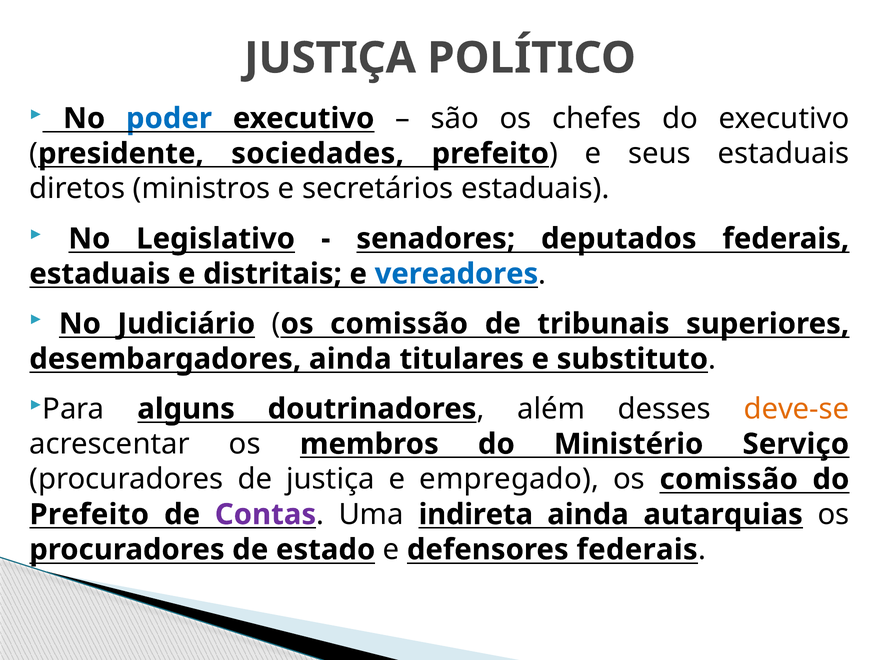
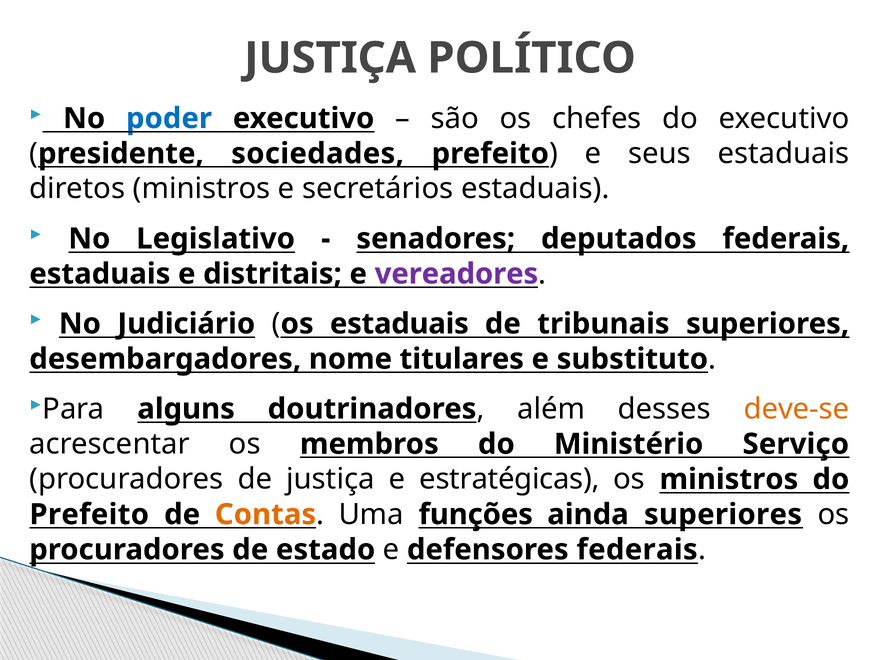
vereadores colour: blue -> purple
comissão at (399, 324): comissão -> estaduais
desembargadores ainda: ainda -> nome
empregado: empregado -> estratégicas
comissão at (729, 479): comissão -> ministros
Contas colour: purple -> orange
indireta: indireta -> funções
ainda autarquias: autarquias -> superiores
